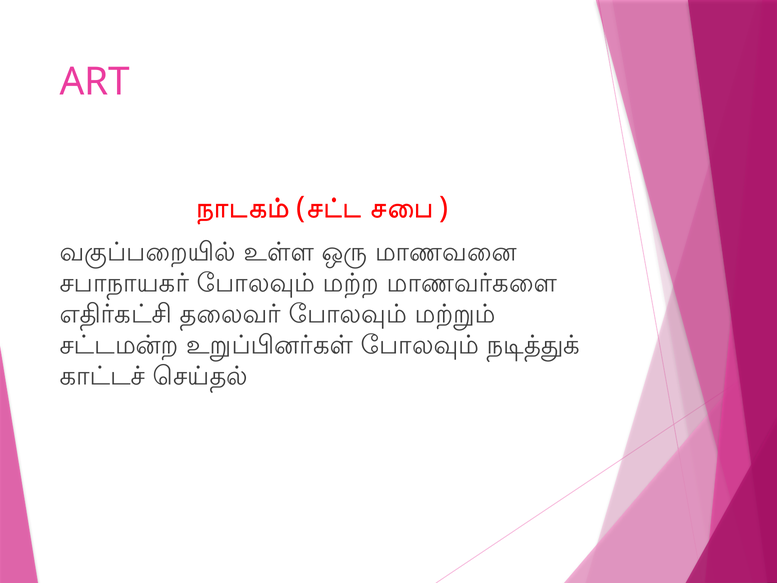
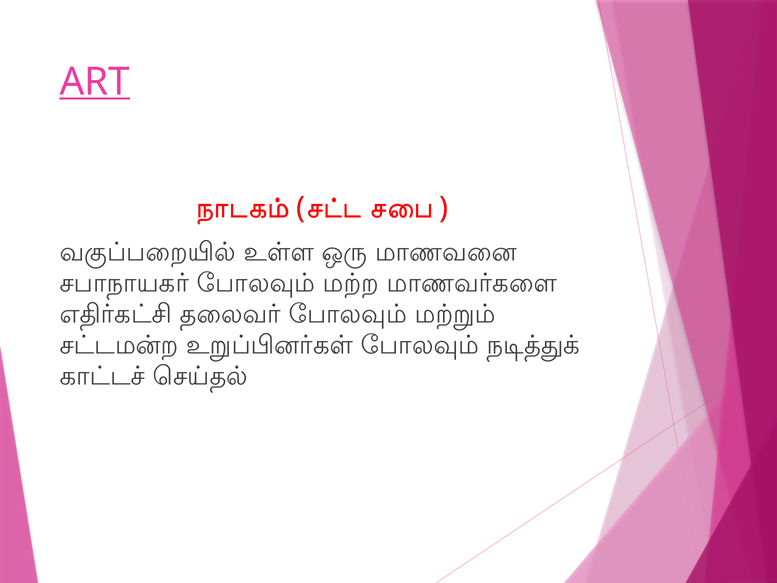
ART underline: none -> present
